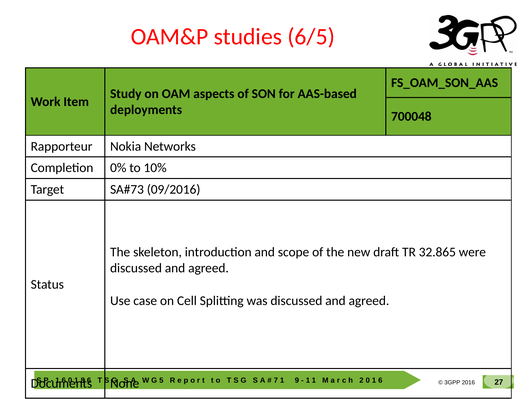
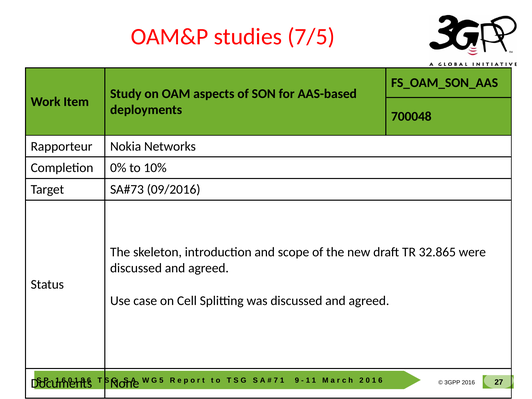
6/5: 6/5 -> 7/5
